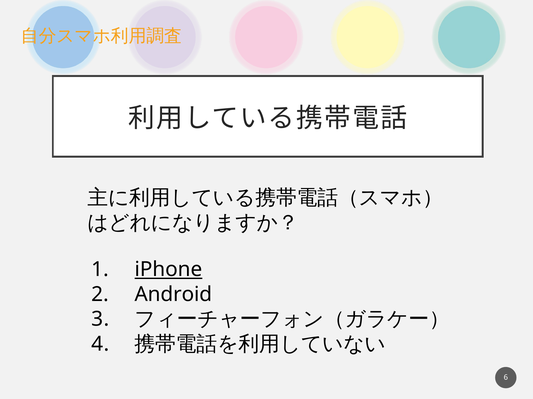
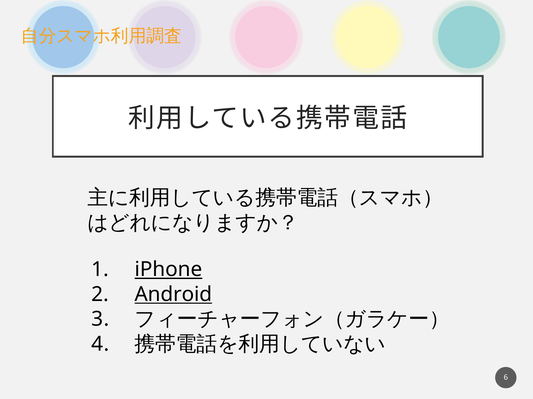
Android underline: none -> present
